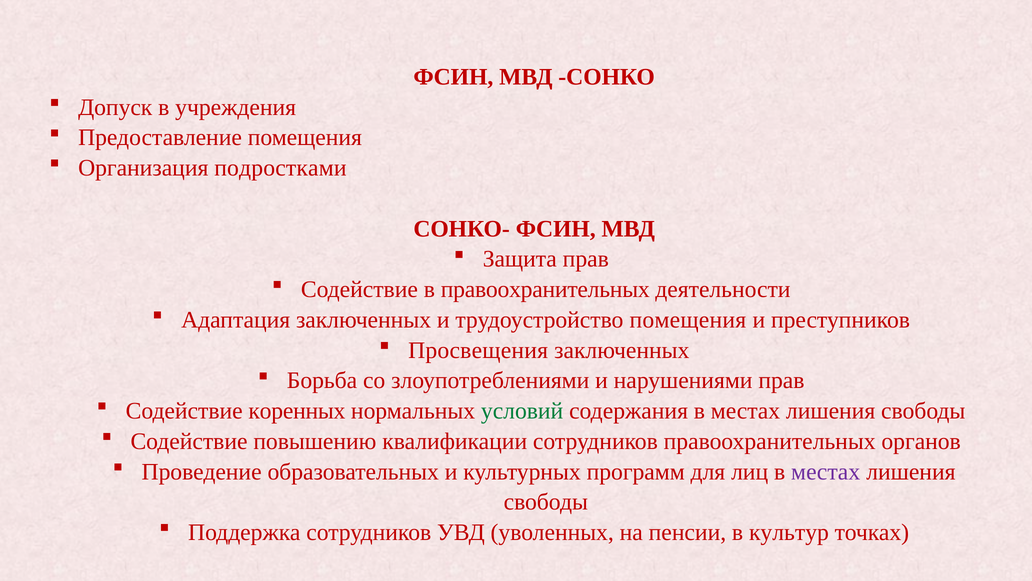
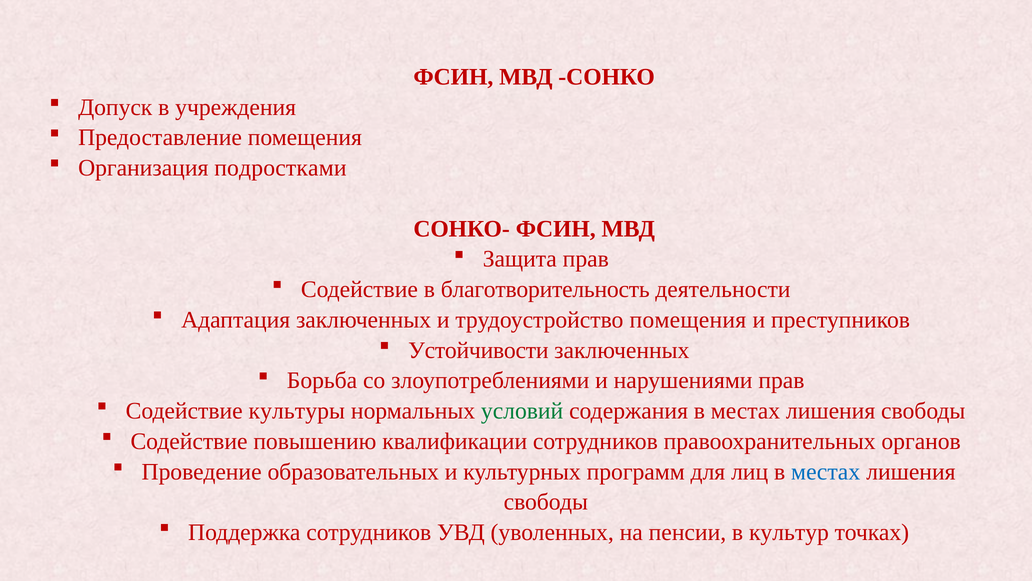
в правоохранительных: правоохранительных -> благотворительность
Просвещения: Просвещения -> Устойчивости
коренных: коренных -> культуры
местах at (826, 471) colour: purple -> blue
